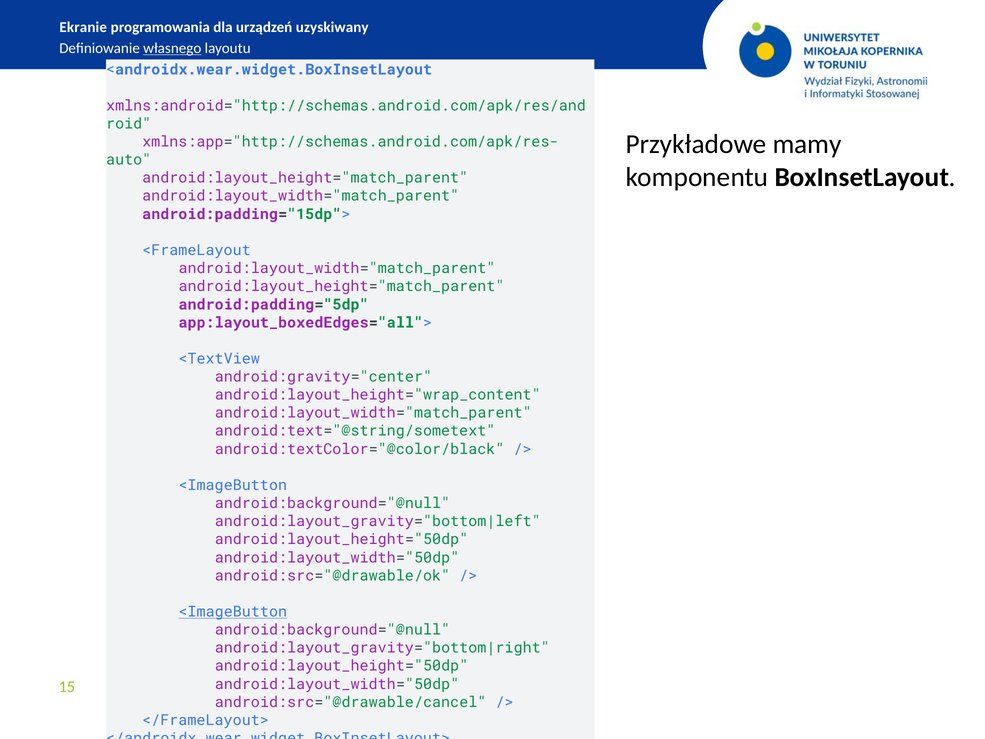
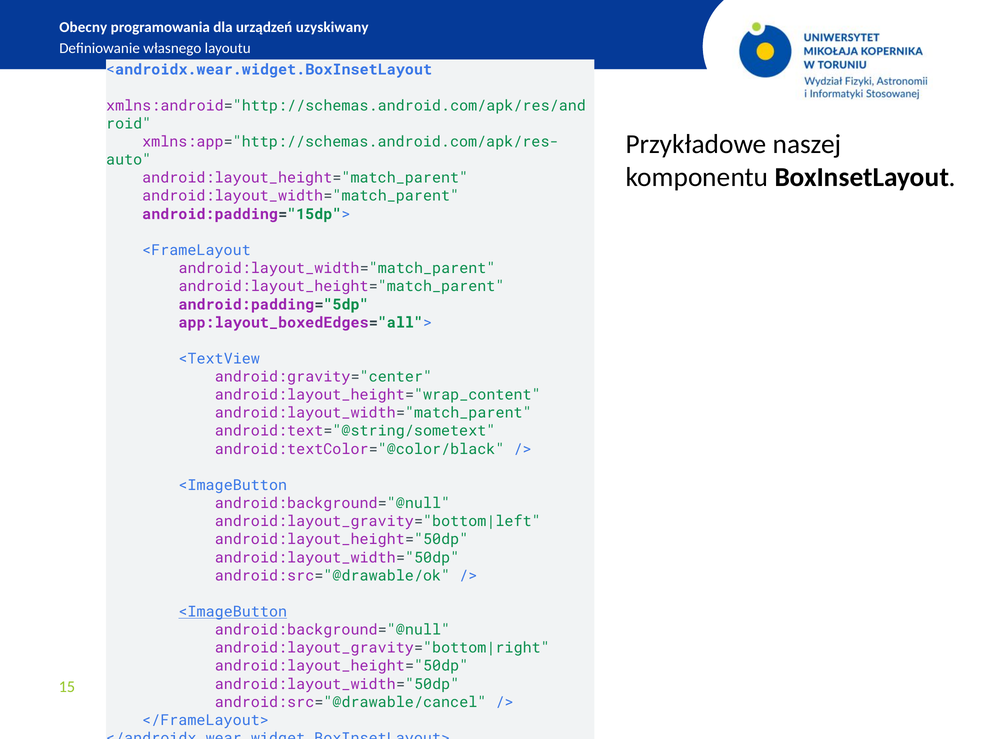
Ekranie: Ekranie -> Obecny
własnego underline: present -> none
mamy: mamy -> naszej
